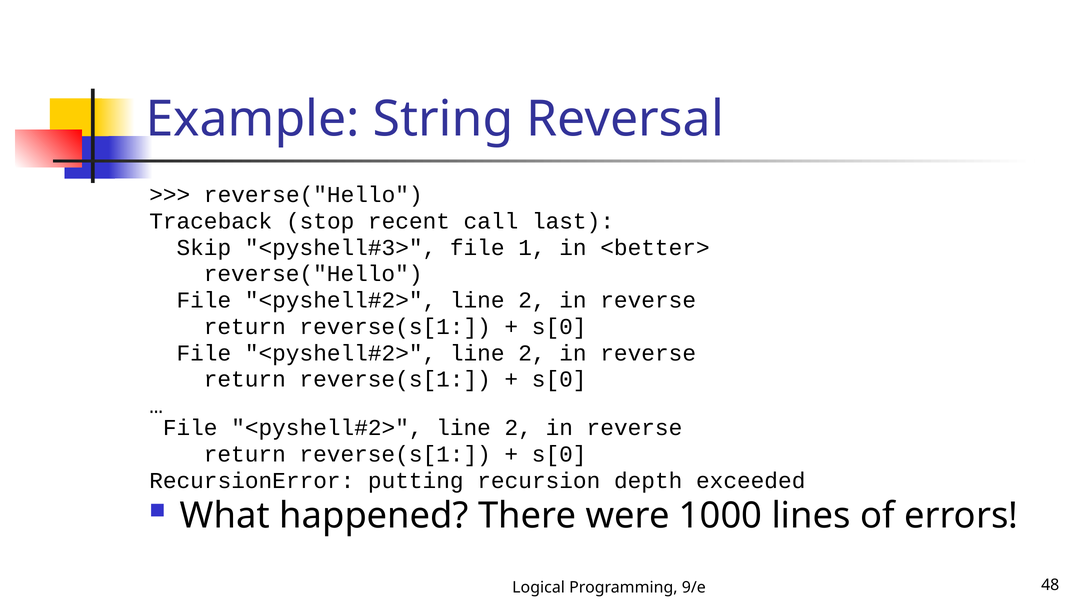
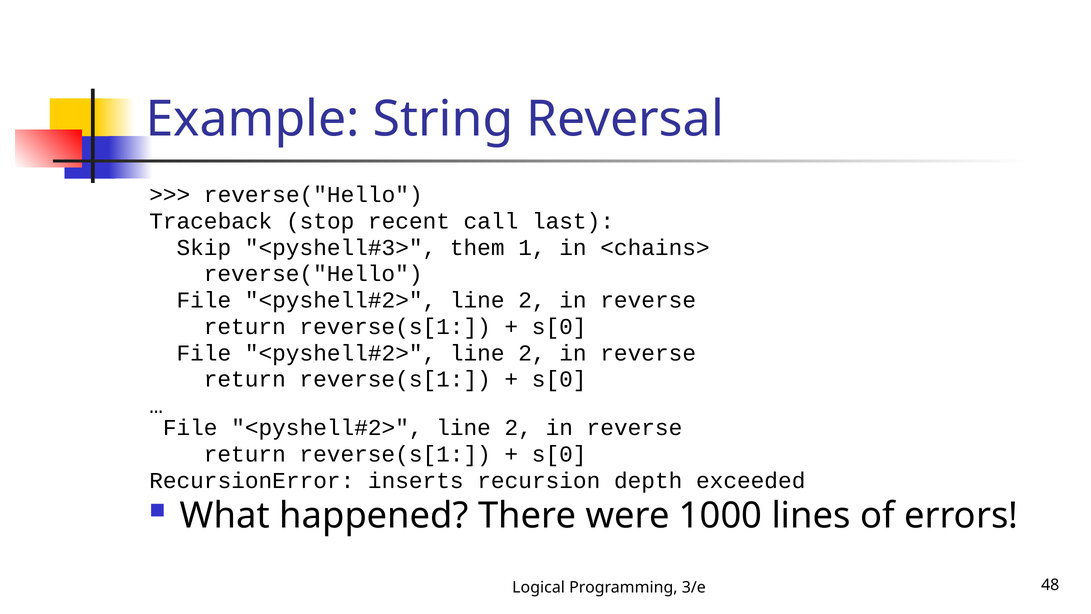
file at (477, 247): file -> them
<better>: <better> -> <chains>
putting: putting -> inserts
9/e: 9/e -> 3/e
